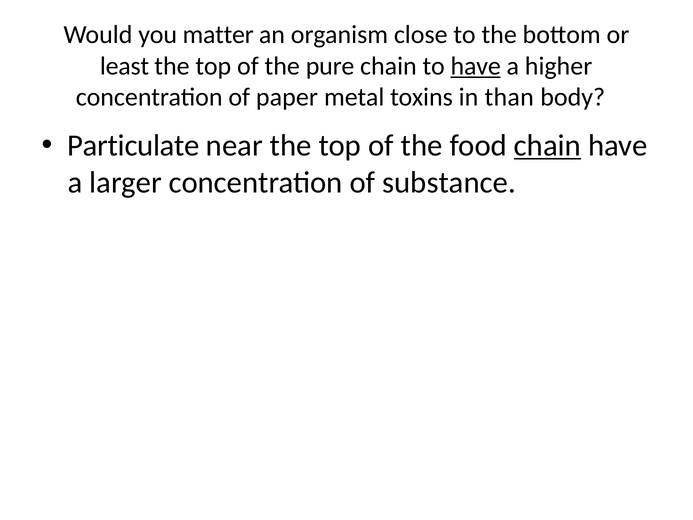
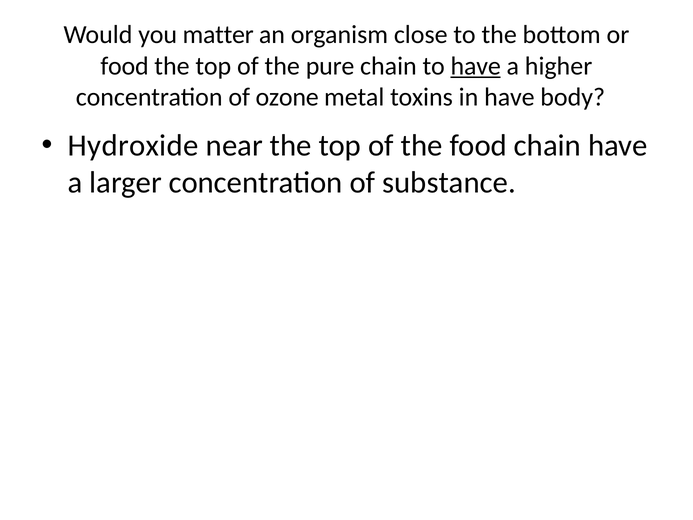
least at (125, 66): least -> food
paper: paper -> ozone
in than: than -> have
Particulate: Particulate -> Hydroxide
chain at (548, 145) underline: present -> none
